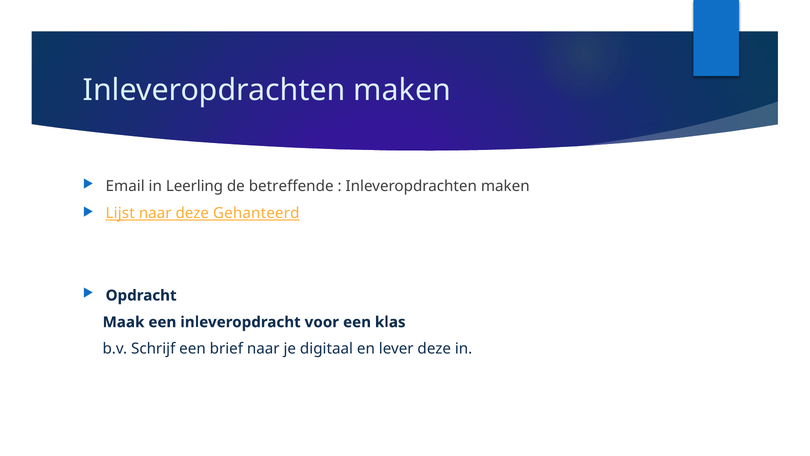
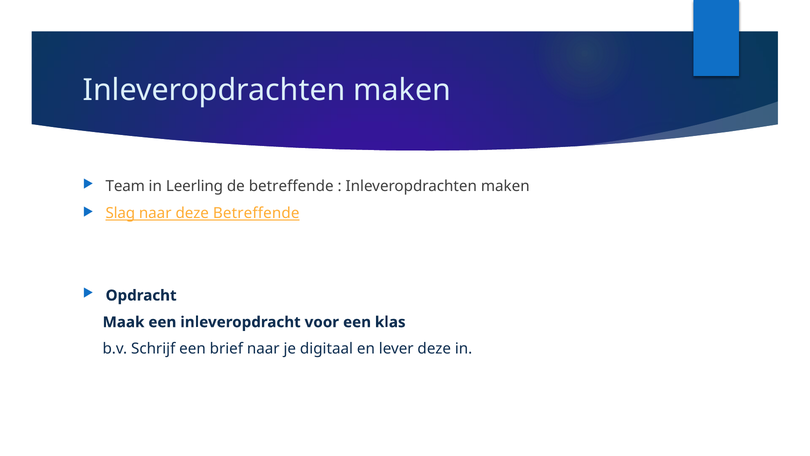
Email: Email -> Team
Lijst: Lijst -> Slag
deze Gehanteerd: Gehanteerd -> Betreffende
